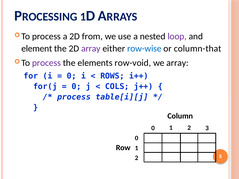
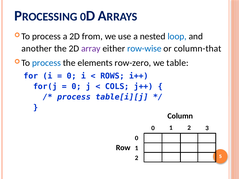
1 at (83, 17): 1 -> 0
loop colour: purple -> blue
element: element -> another
process at (46, 63) colour: purple -> blue
row-void: row-void -> row-zero
we array: array -> table
